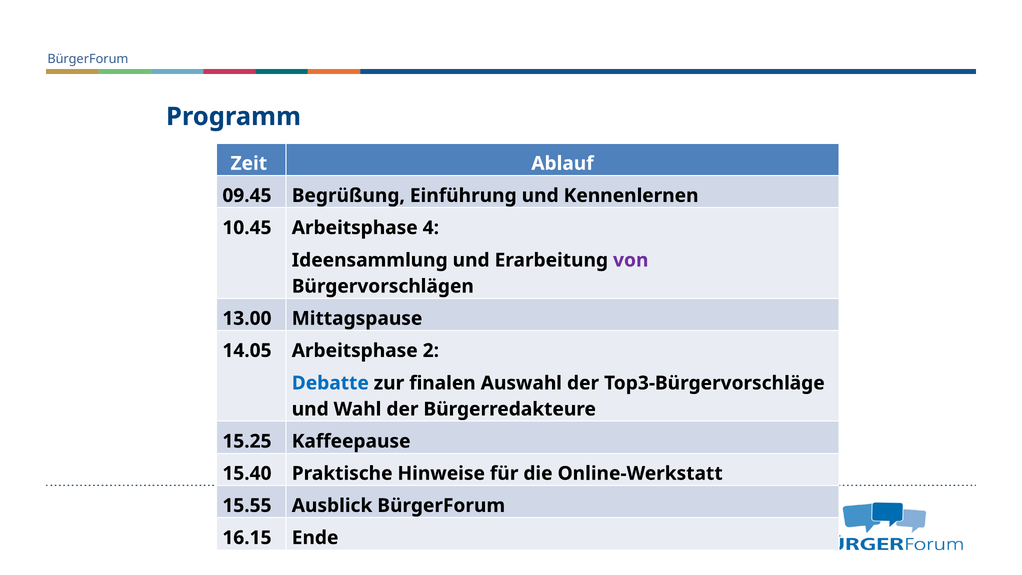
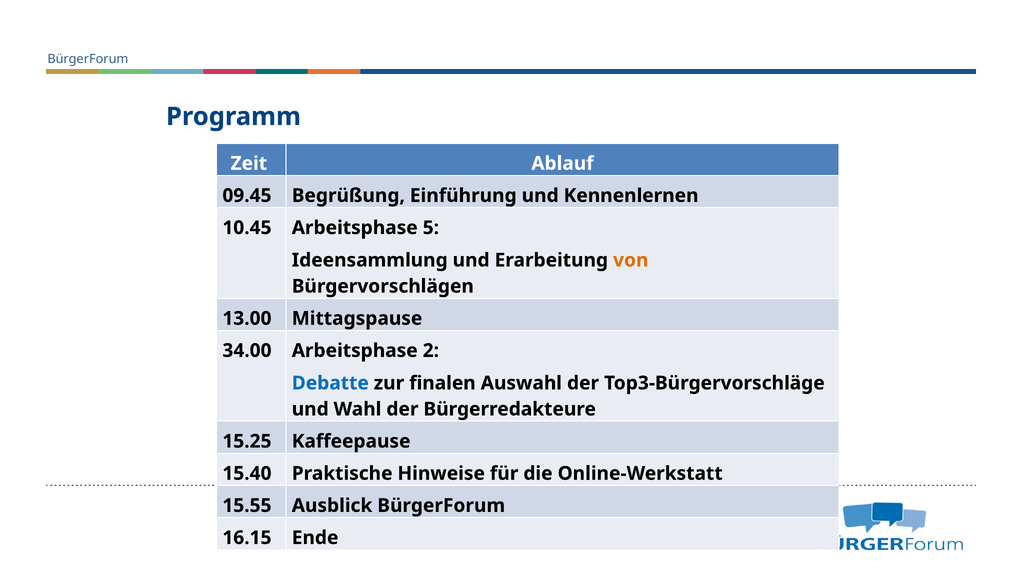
4: 4 -> 5
von colour: purple -> orange
14.05: 14.05 -> 34.00
